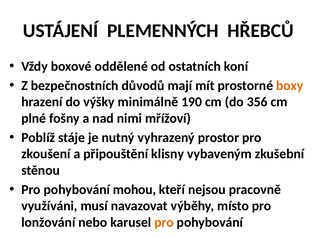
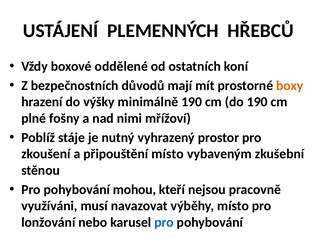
do 356: 356 -> 190
připouštění klisny: klisny -> místo
pro at (164, 222) colour: orange -> blue
